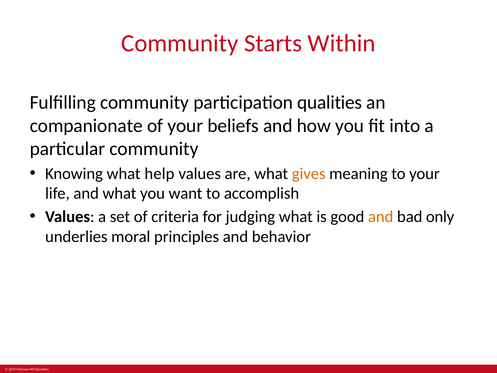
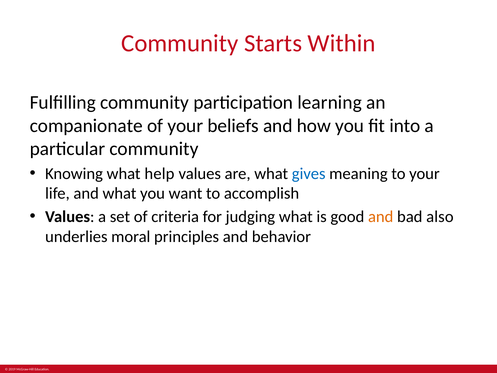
qualities: qualities -> learning
gives colour: orange -> blue
only: only -> also
